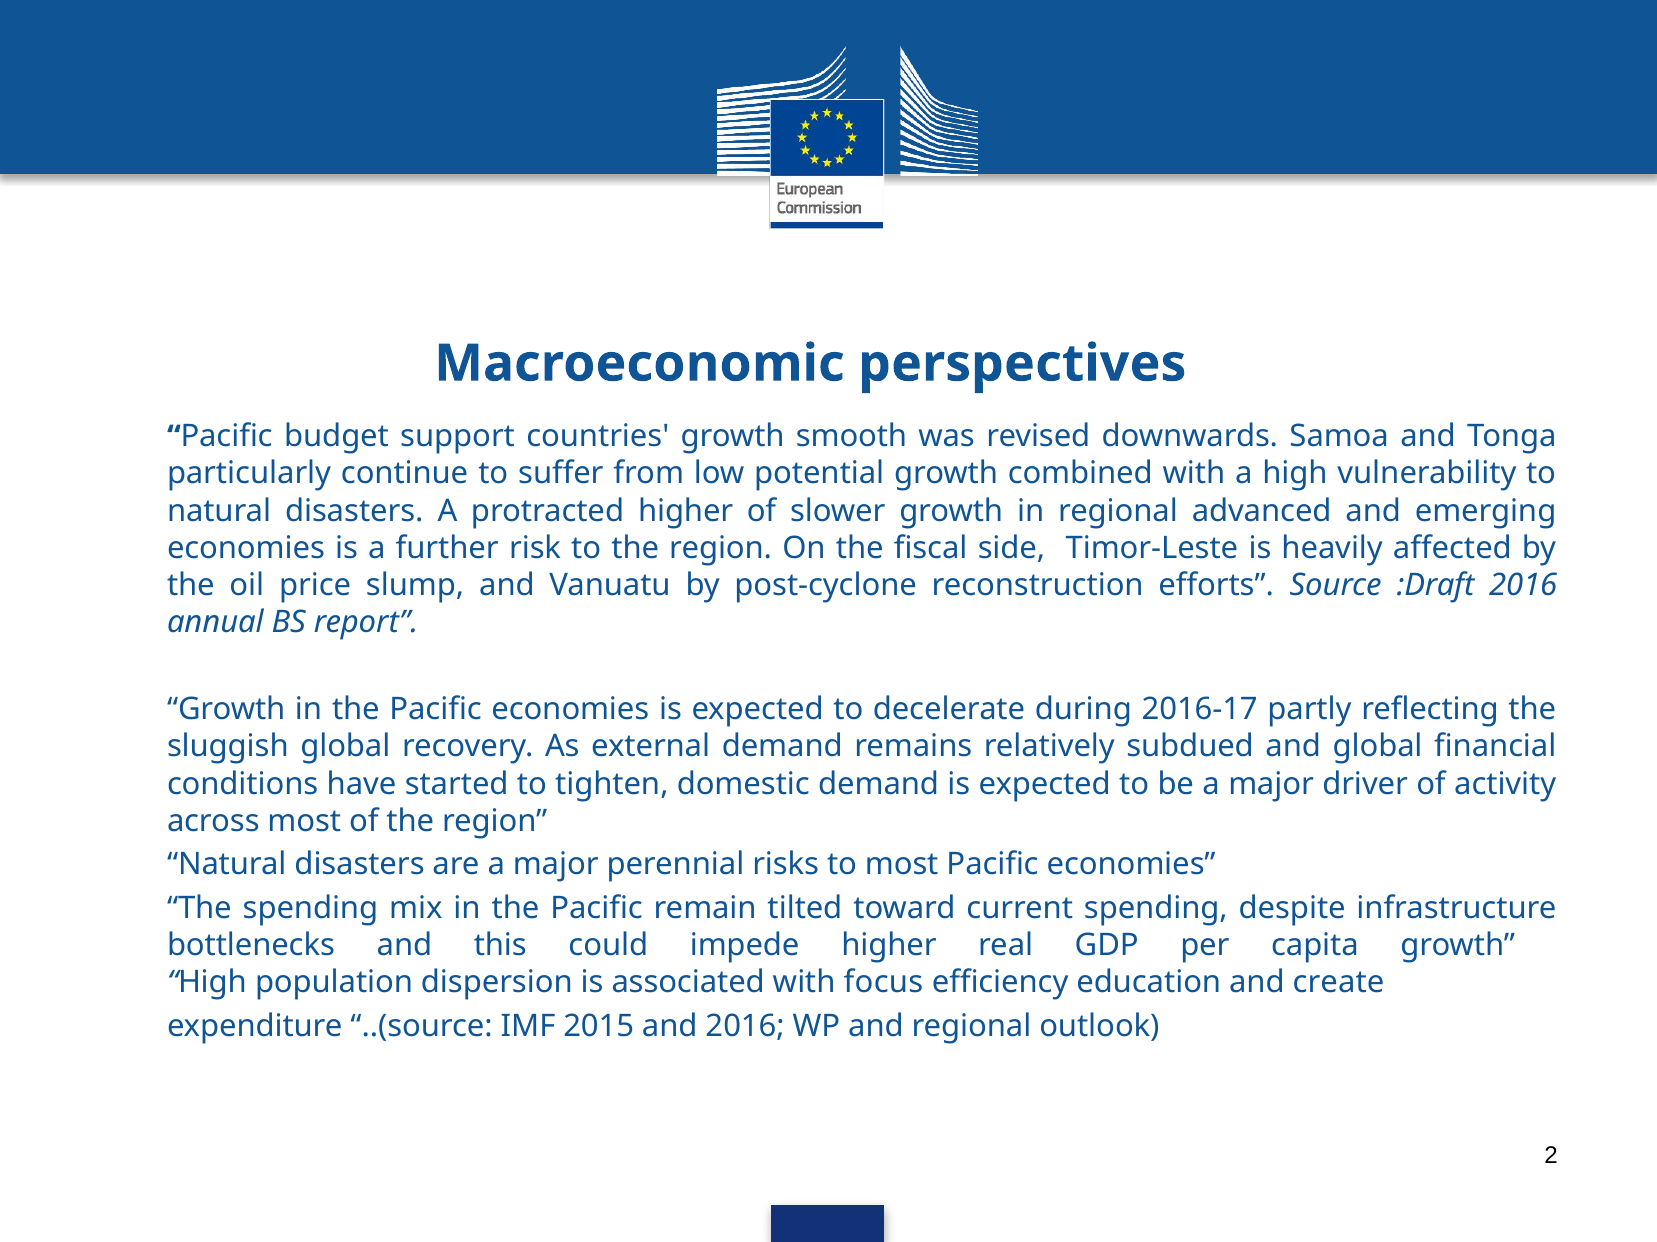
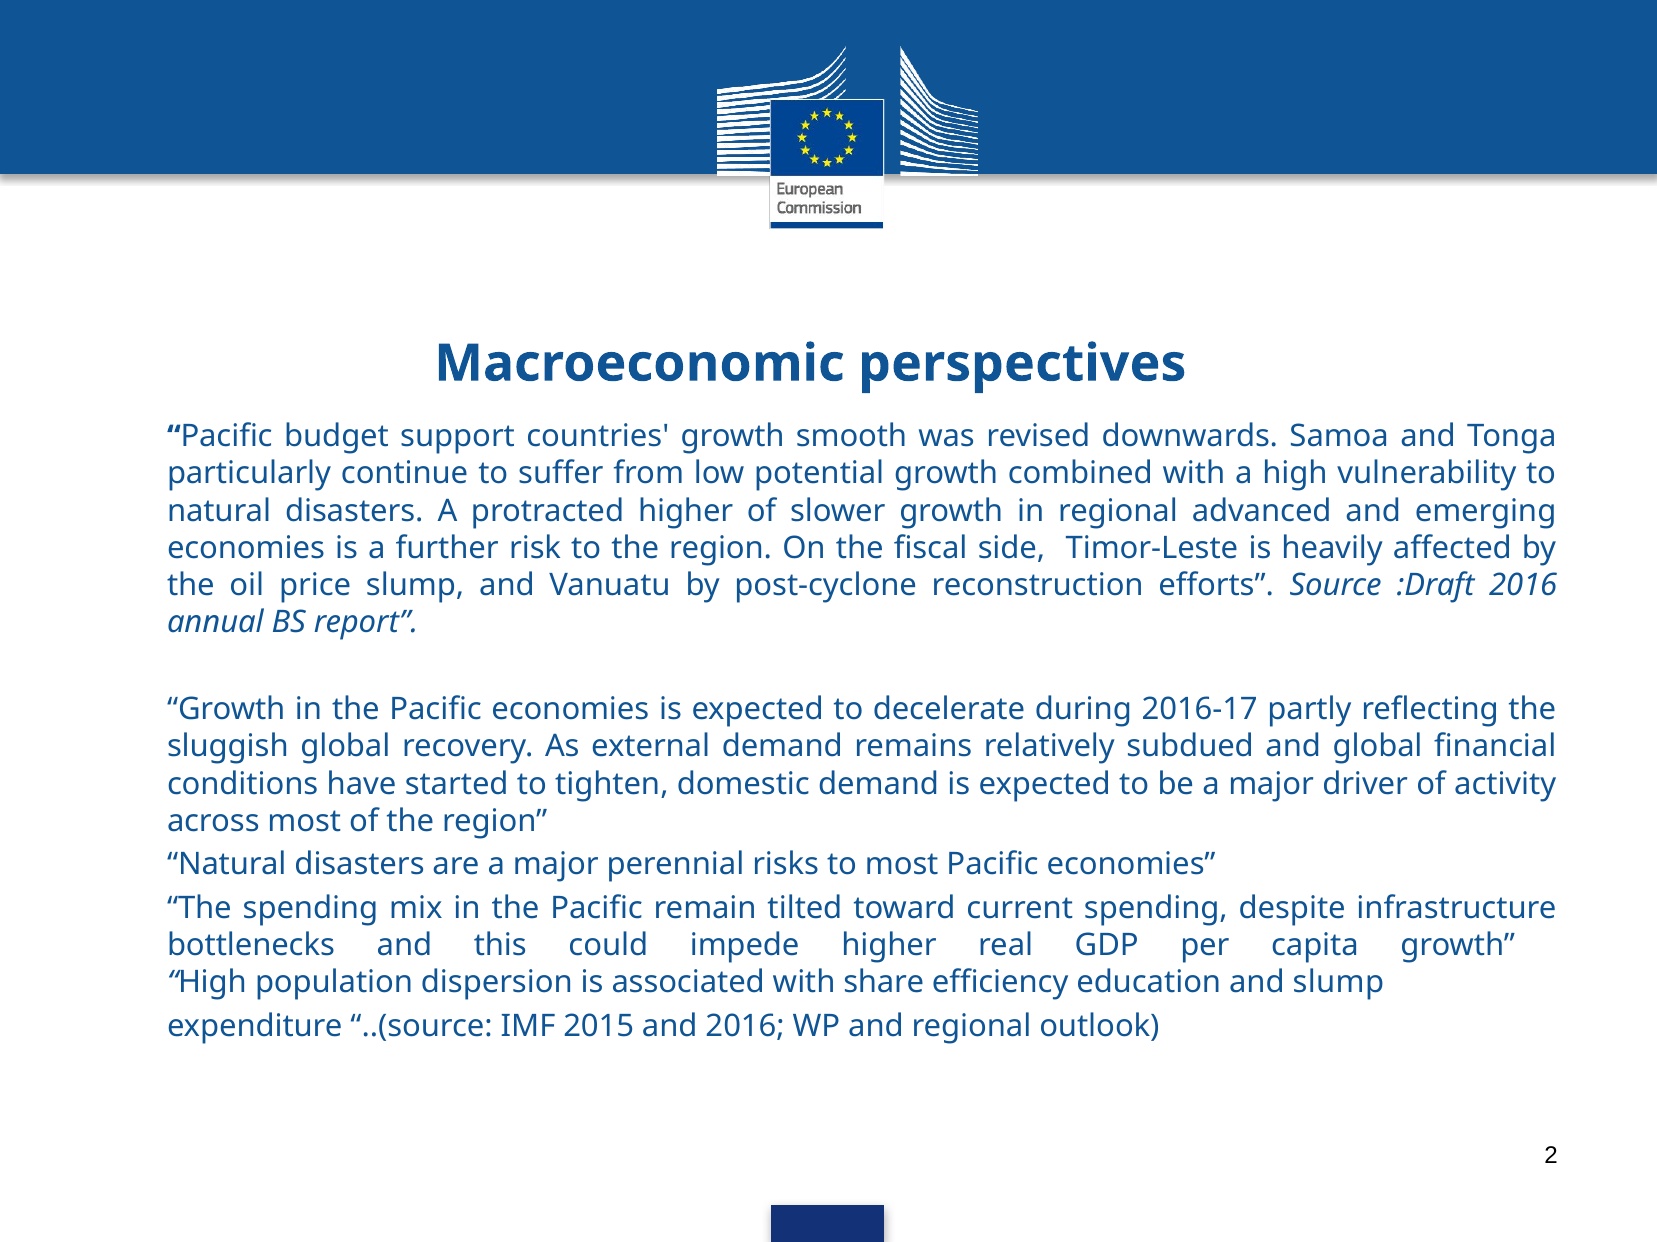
focus: focus -> share
and create: create -> slump
